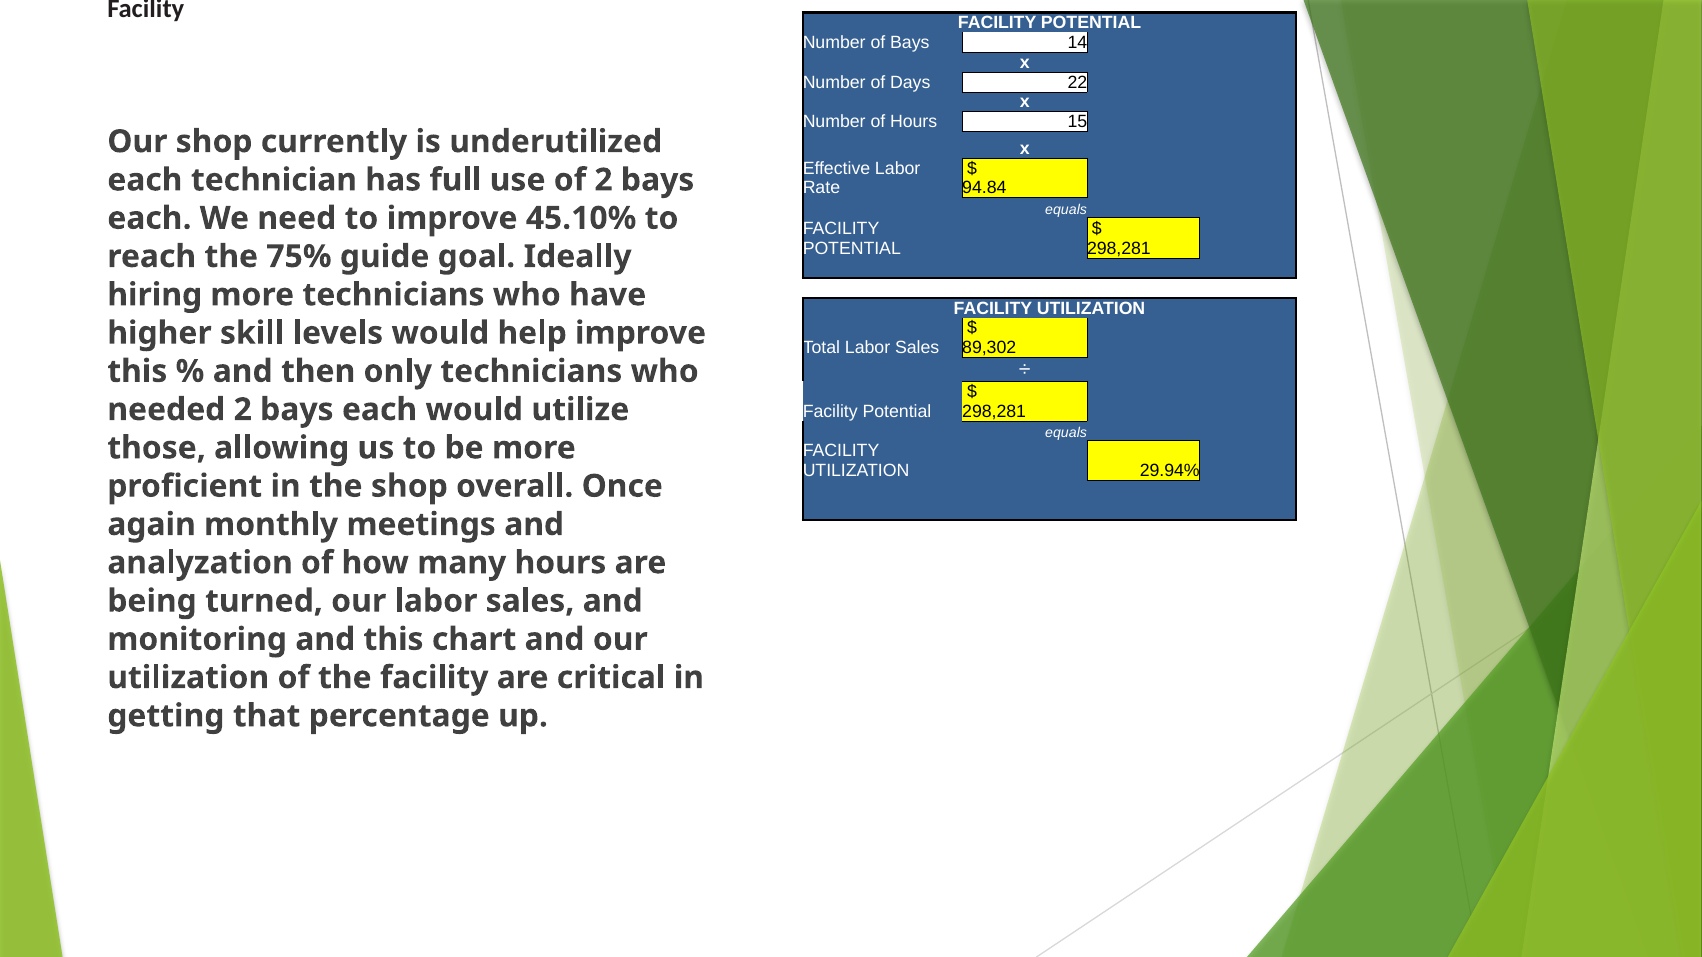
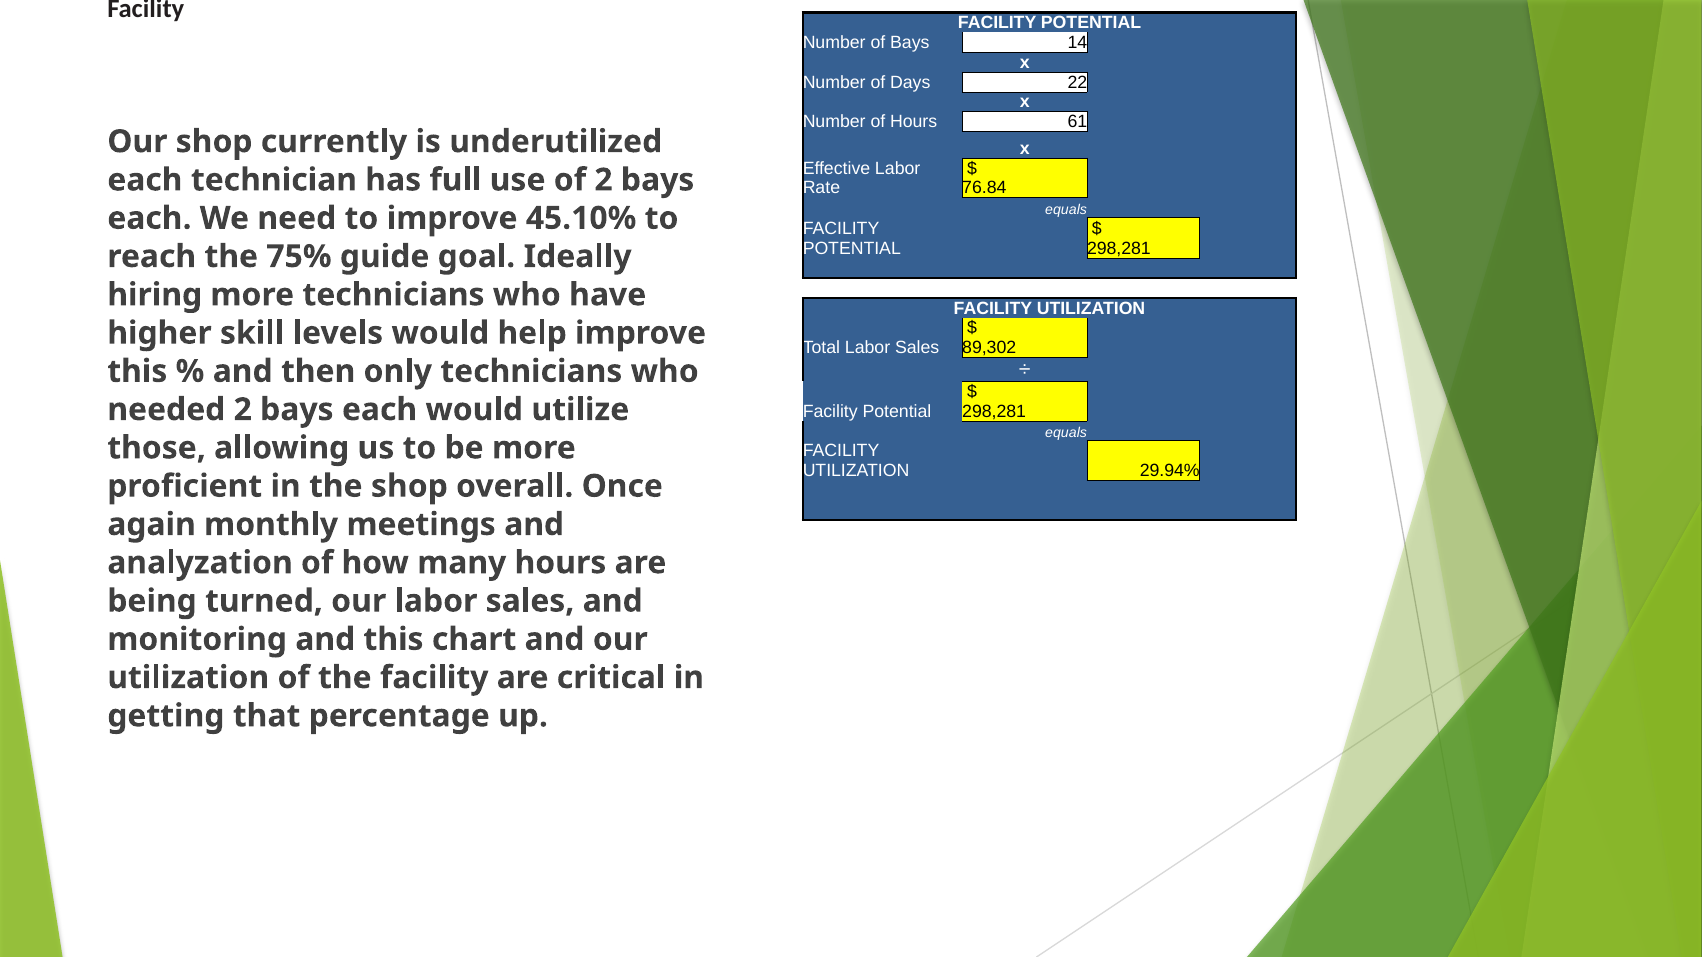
15: 15 -> 61
94.84: 94.84 -> 76.84
